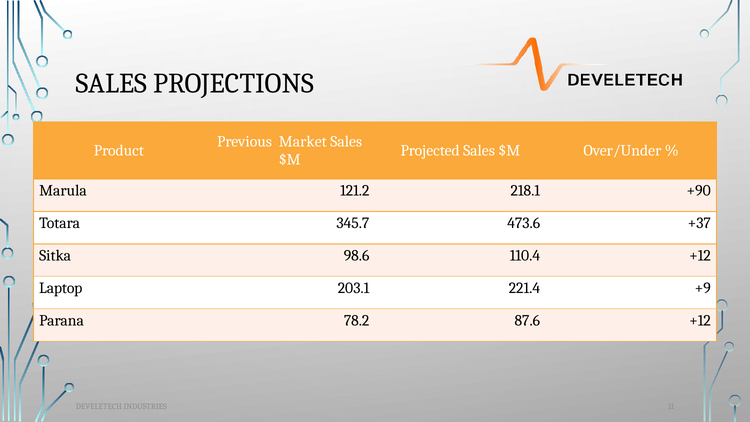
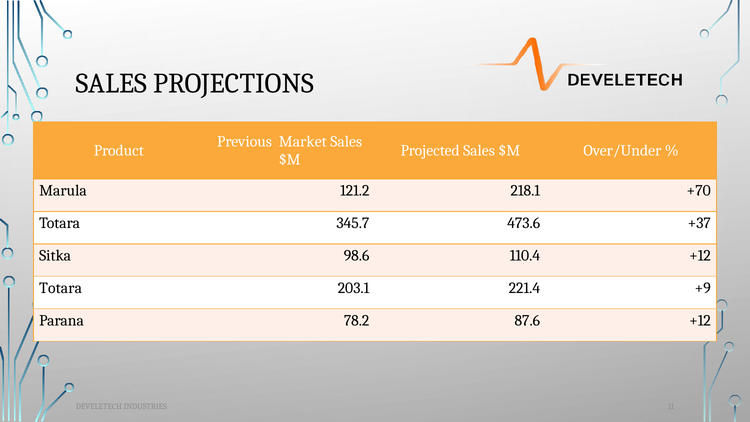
+90: +90 -> +70
Laptop at (61, 288): Laptop -> Totara
